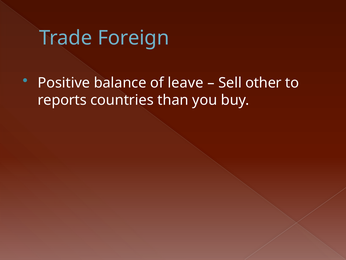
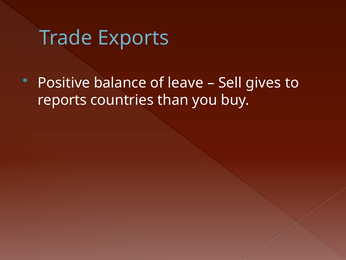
Foreign: Foreign -> Exports
other: other -> gives
